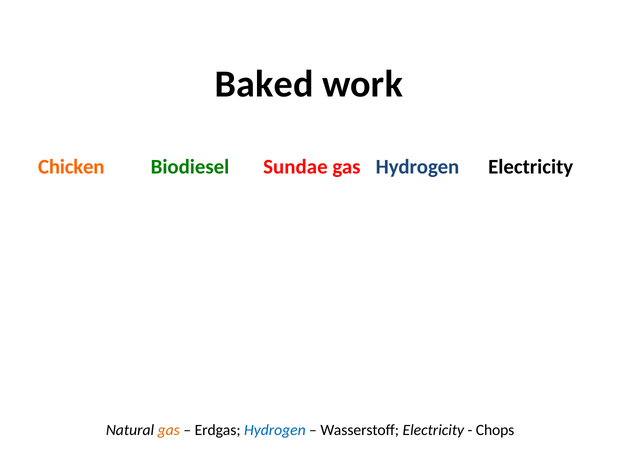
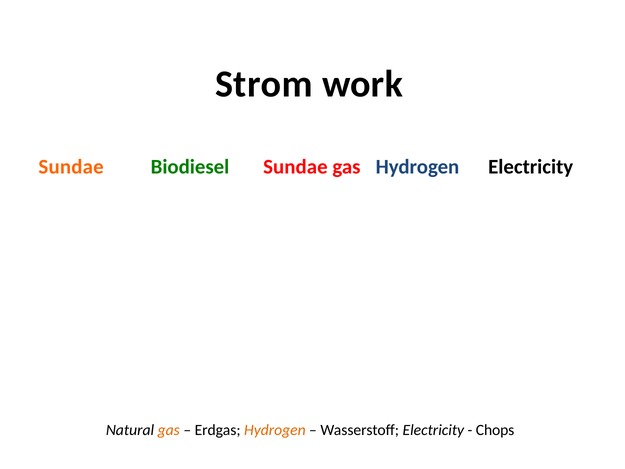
Baked: Baked -> Strom
Chicken at (71, 167): Chicken -> Sundae
Hydrogen at (275, 430) colour: blue -> orange
